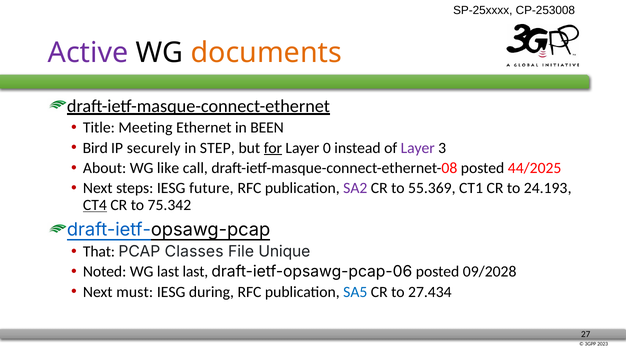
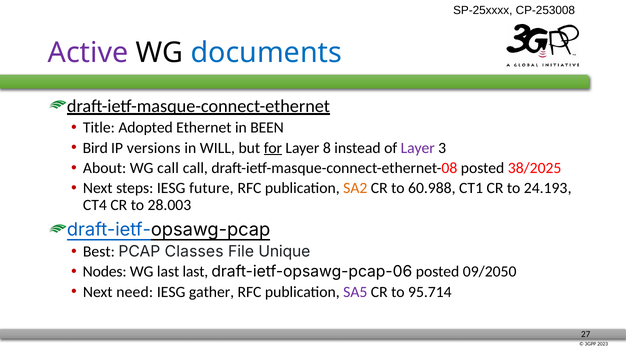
documents colour: orange -> blue
Meeting: Meeting -> Adopted
securely: securely -> versions
STEP: STEP -> WILL
0: 0 -> 8
WG like: like -> call
44/2025: 44/2025 -> 38/2025
SA2 colour: purple -> orange
55.369: 55.369 -> 60.988
CT4 underline: present -> none
75.342: 75.342 -> 28.003
That: That -> Best
Noted: Noted -> Nodes
09/2028: 09/2028 -> 09/2050
must: must -> need
during: during -> gather
SA5 colour: blue -> purple
27.434: 27.434 -> 95.714
